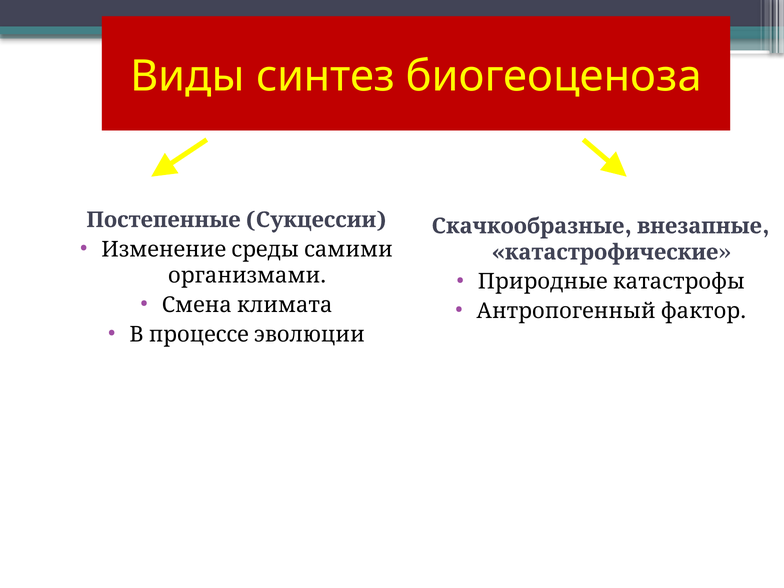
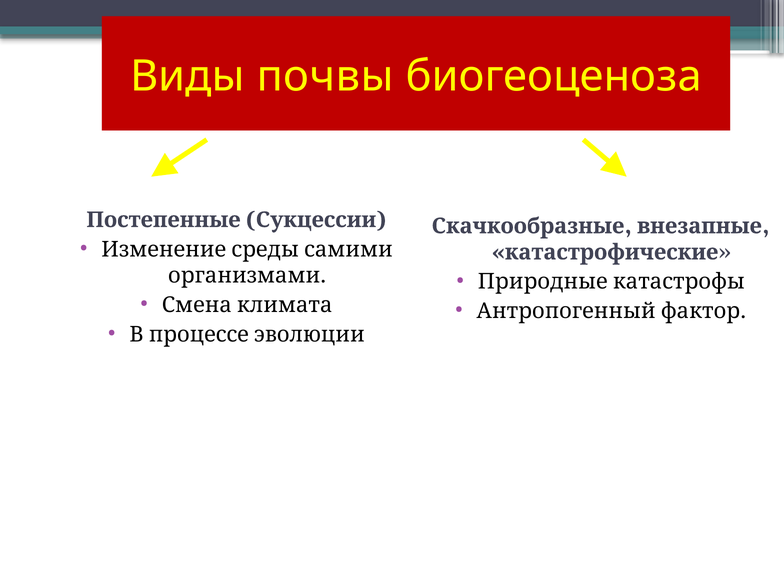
синтез: синтез -> почвы
